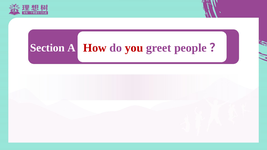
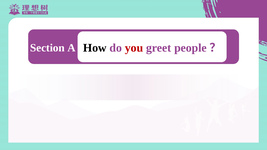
How colour: red -> black
